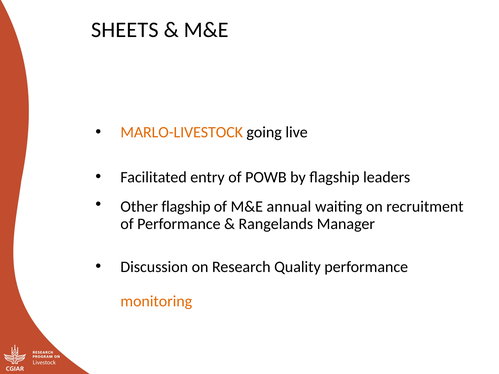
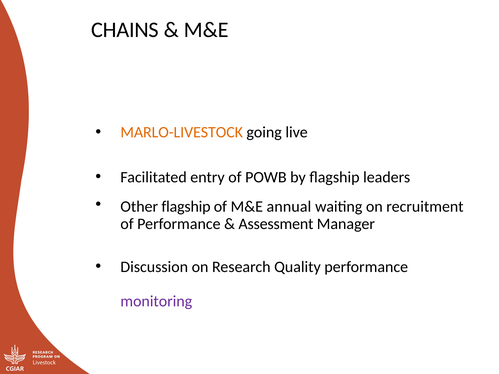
SHEETS: SHEETS -> CHAINS
Rangelands: Rangelands -> Assessment
monitoring colour: orange -> purple
